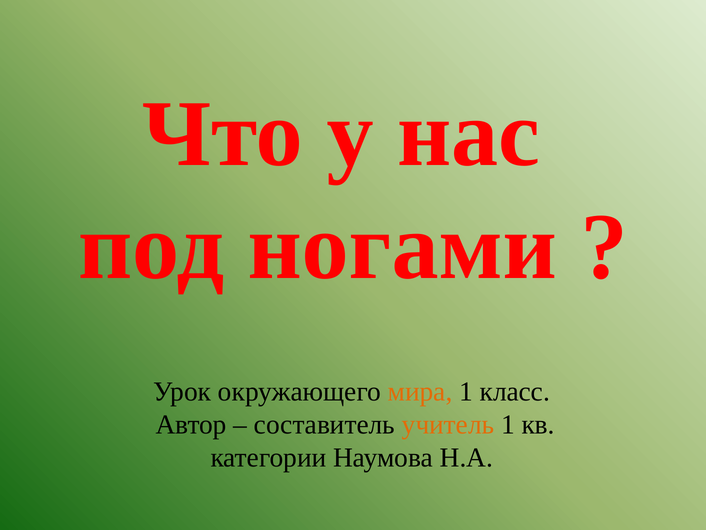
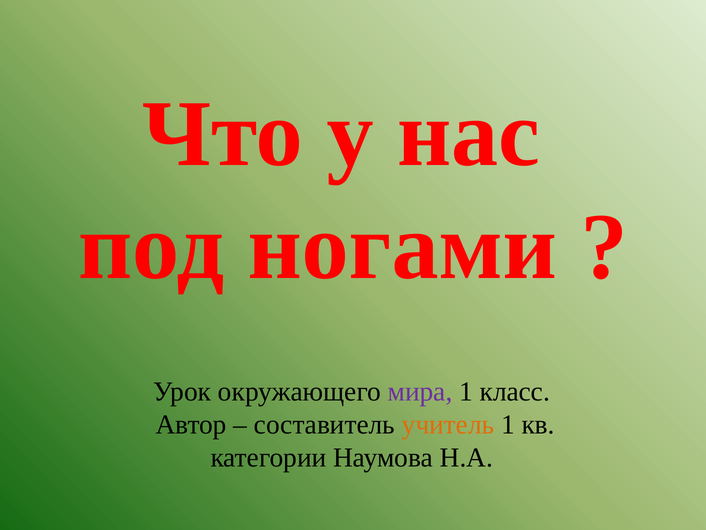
мира colour: orange -> purple
